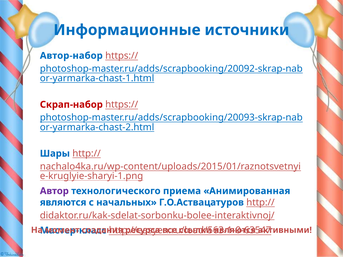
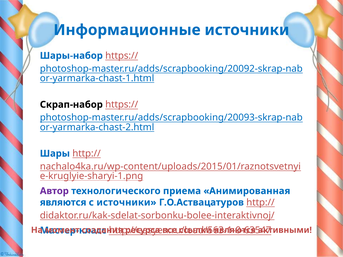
Автор-набор: Автор-набор -> Шары-набор
Скрап-набор colour: red -> black
с начальных: начальных -> источники
